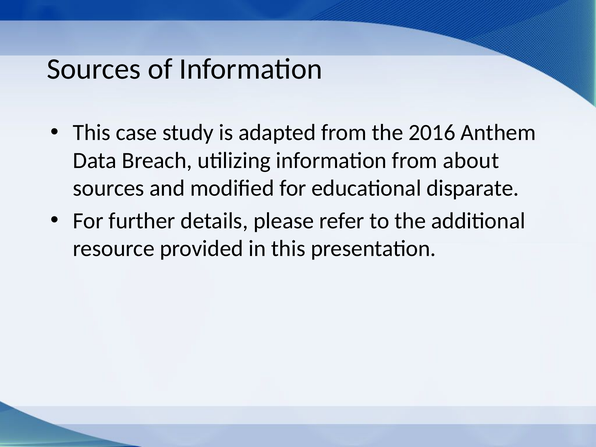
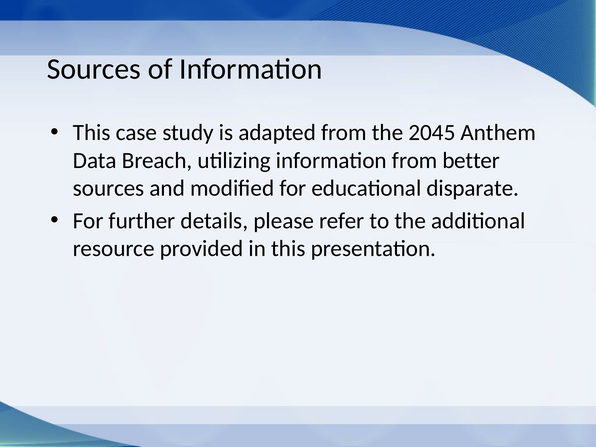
2016: 2016 -> 2045
about: about -> better
